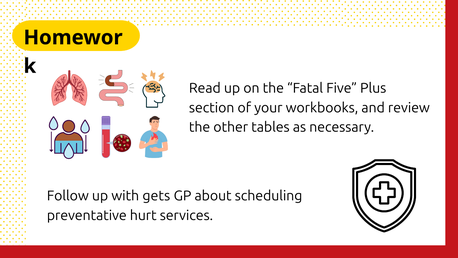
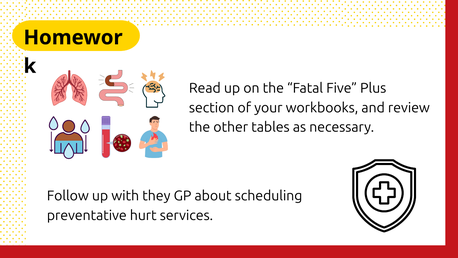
gets: gets -> they
